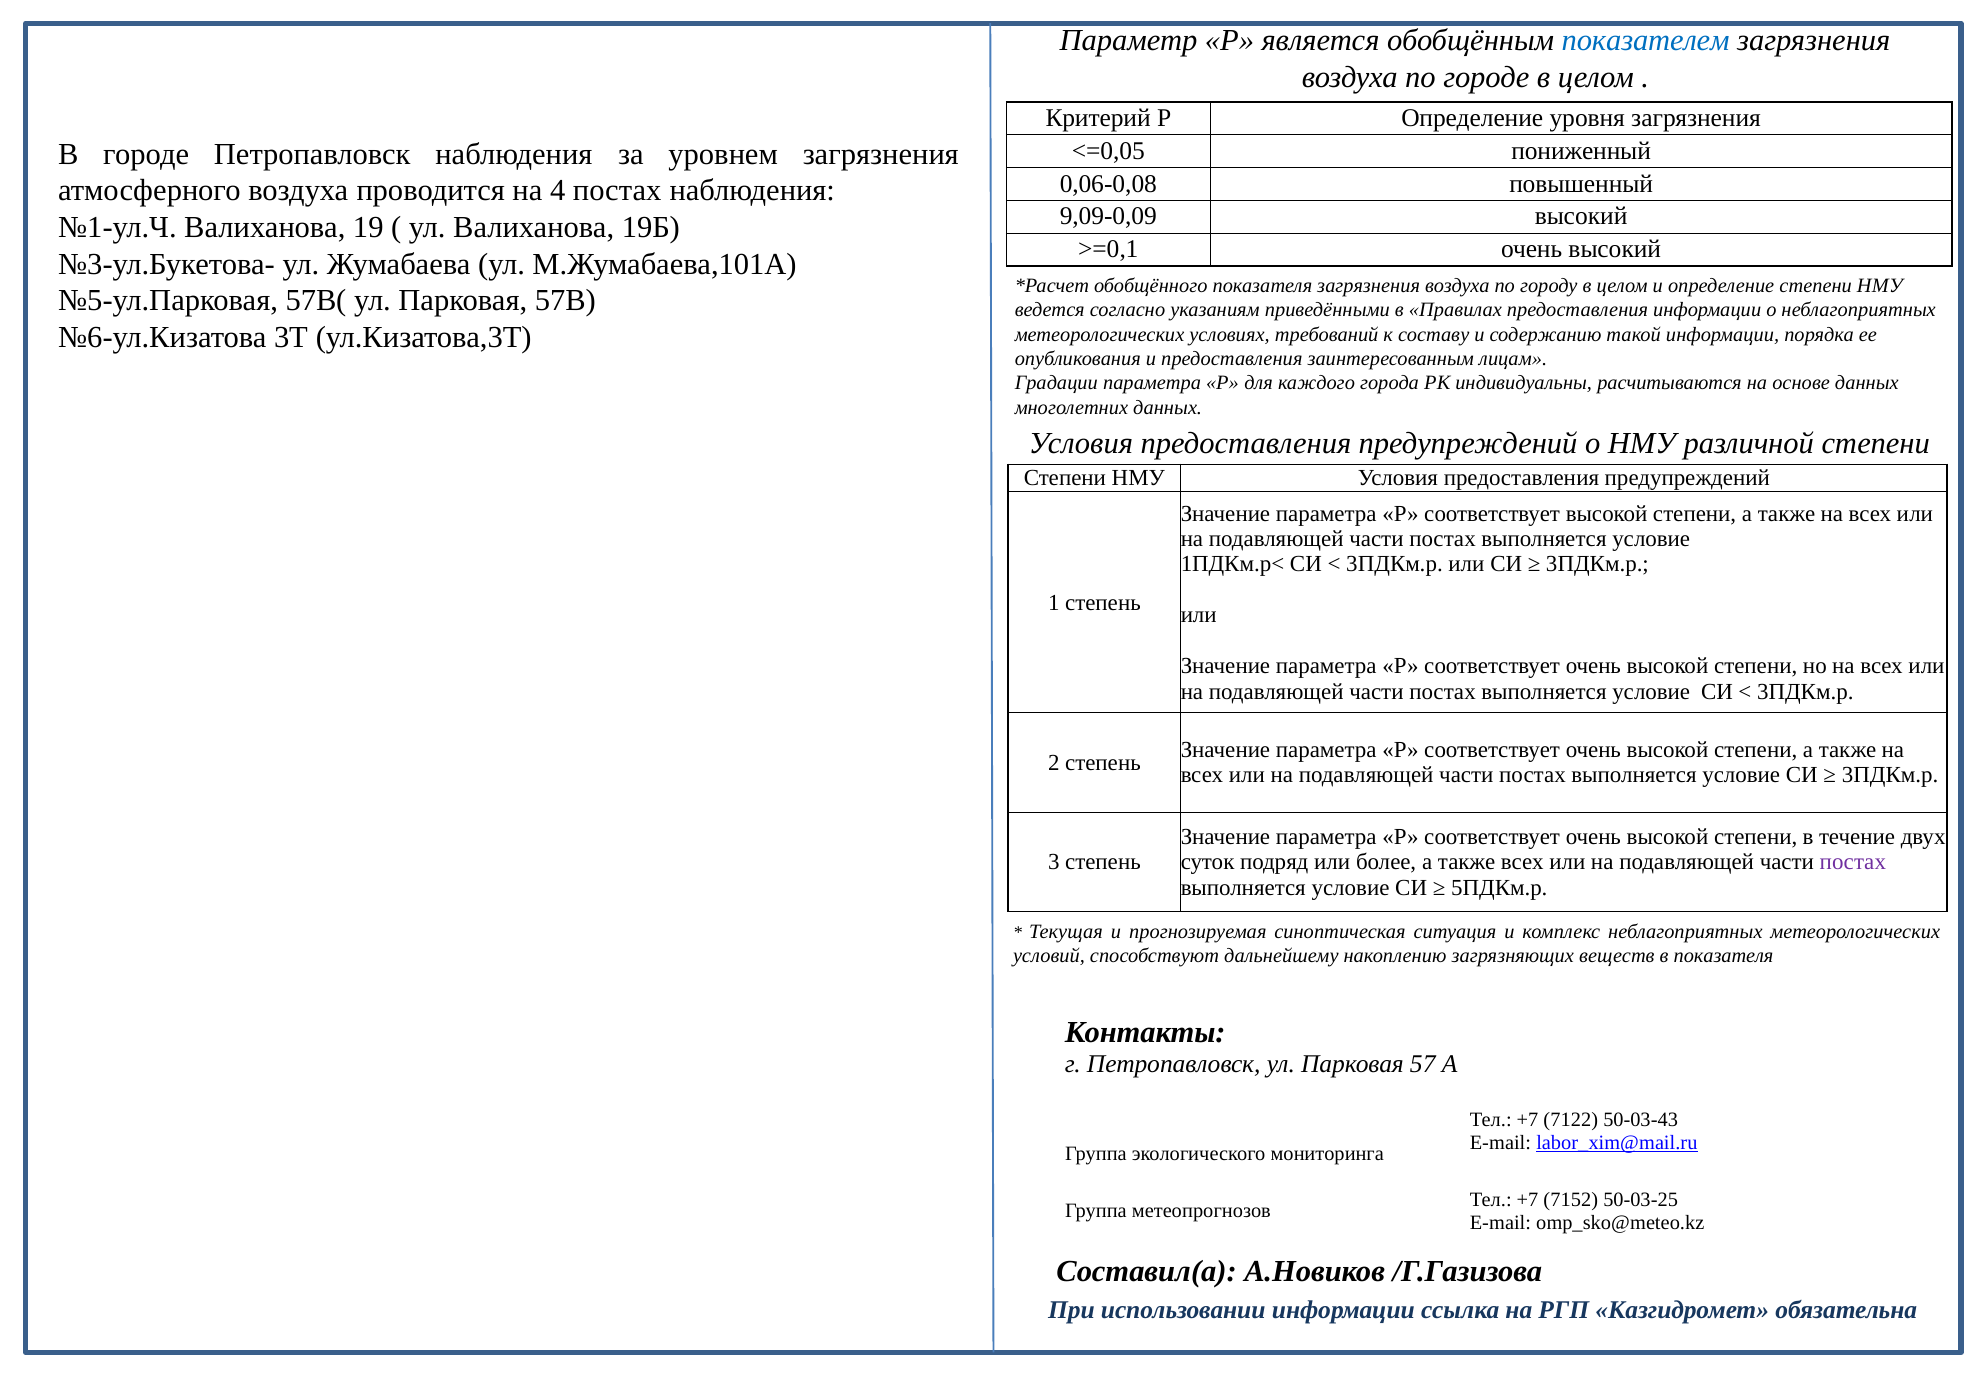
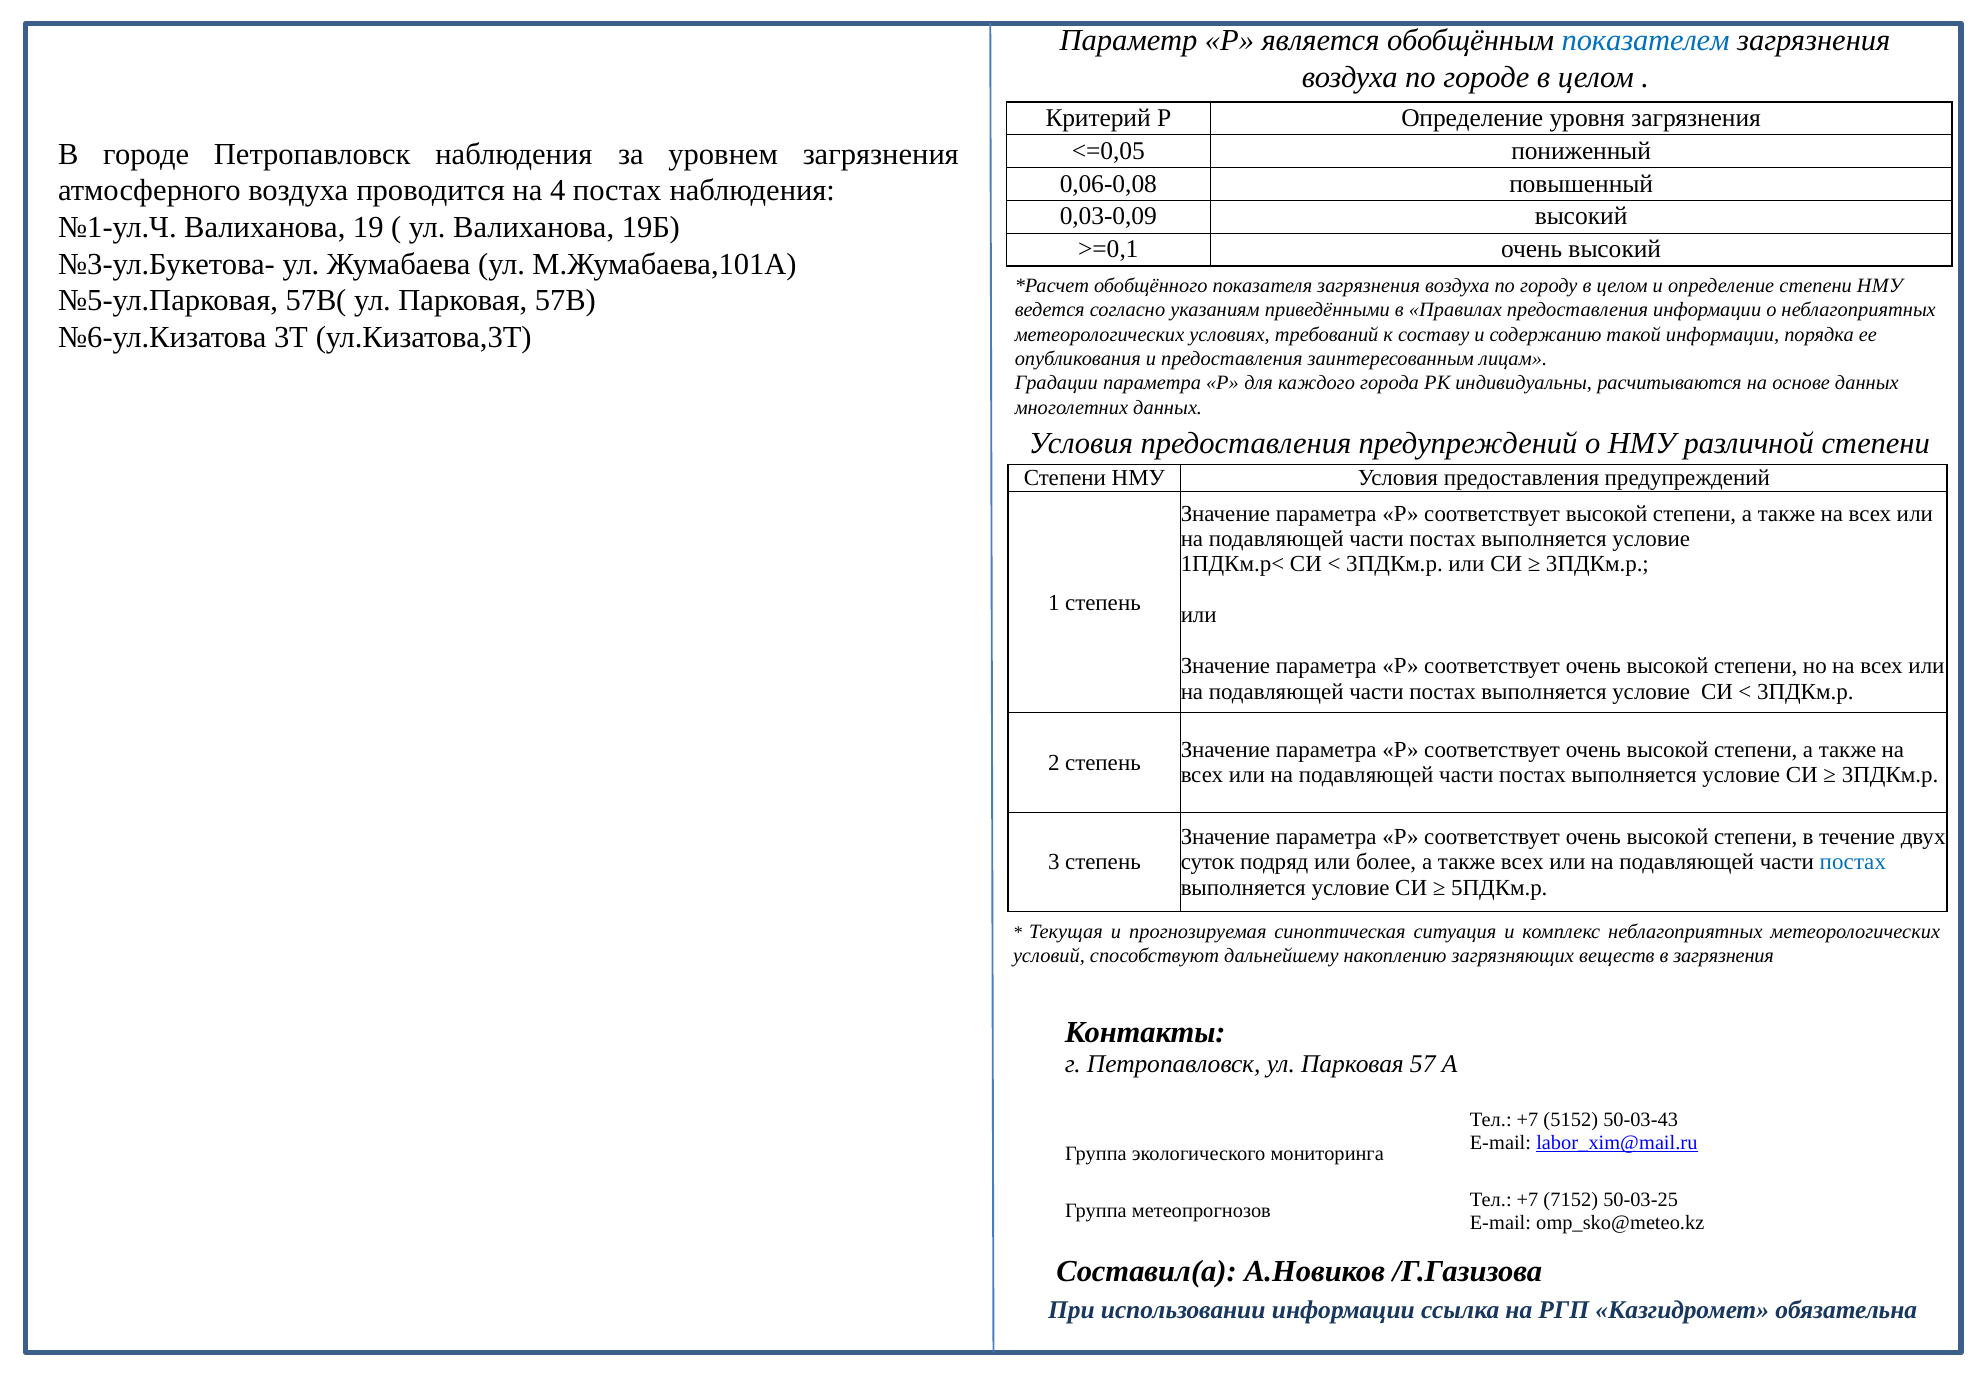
9,09-0,09: 9,09-0,09 -> 0,03-0,09
постах at (1853, 862) colour: purple -> blue
в показателя: показателя -> загрязнения
7122: 7122 -> 5152
